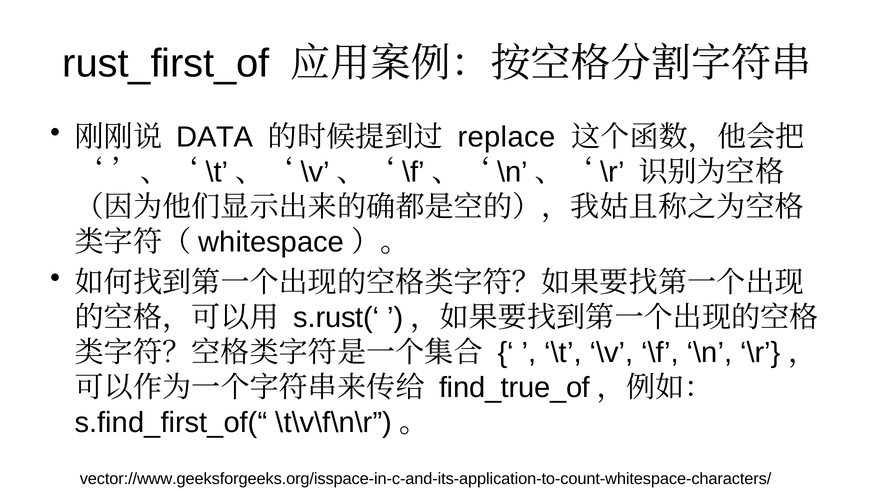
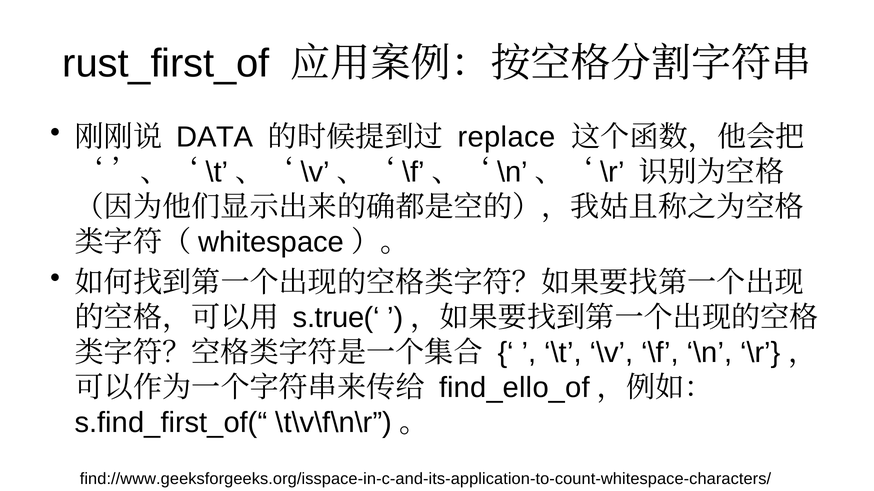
s.rust(‘: s.rust(‘ -> s.true(‘
find_true_of: find_true_of -> find_ello_of
vector://www.geeksforgeeks.org/isspace-in-c-and-its-application-to-count-whitespace-characters/: vector://www.geeksforgeeks.org/isspace-in-c-and-its-application-to-count-whitespace-characters/ -> find://www.geeksforgeeks.org/isspace-in-c-and-its-application-to-count-whitespace-characters/
